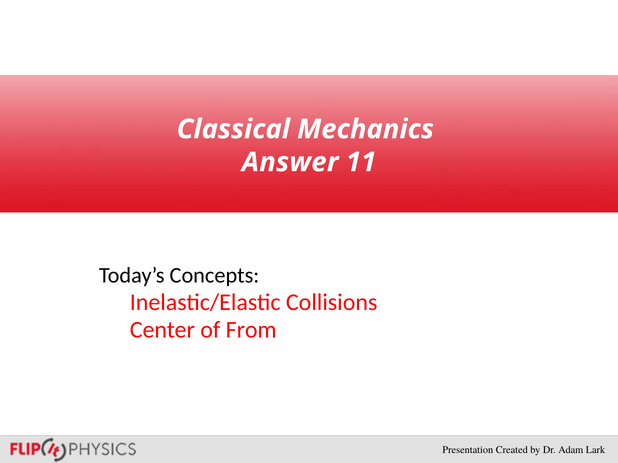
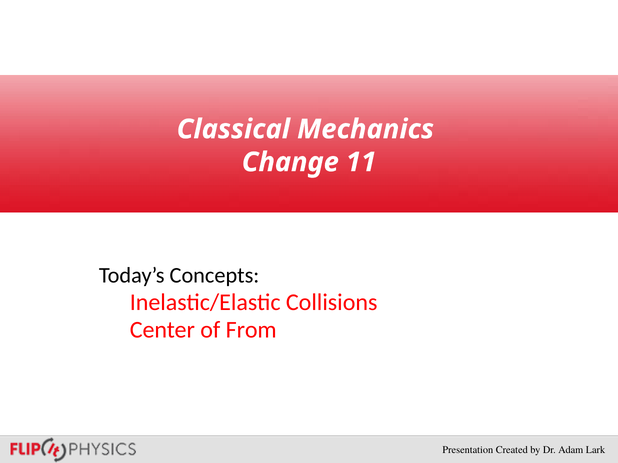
Answer: Answer -> Change
